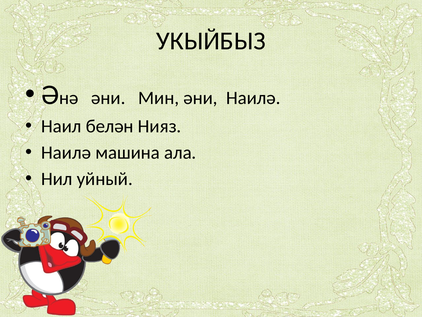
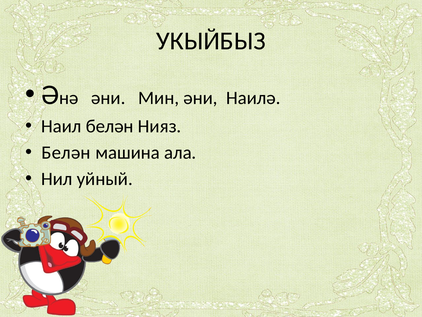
Наилә at (66, 152): Наилә -> Белән
